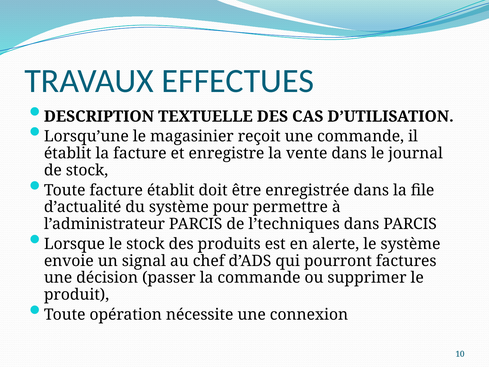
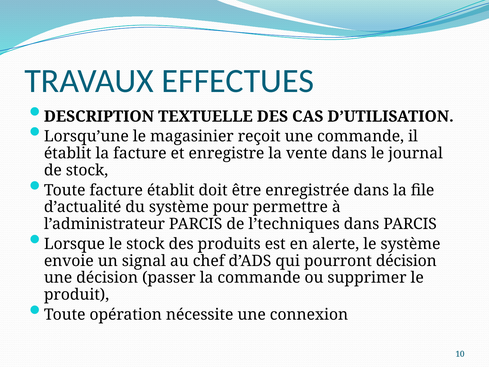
pourront factures: factures -> décision
